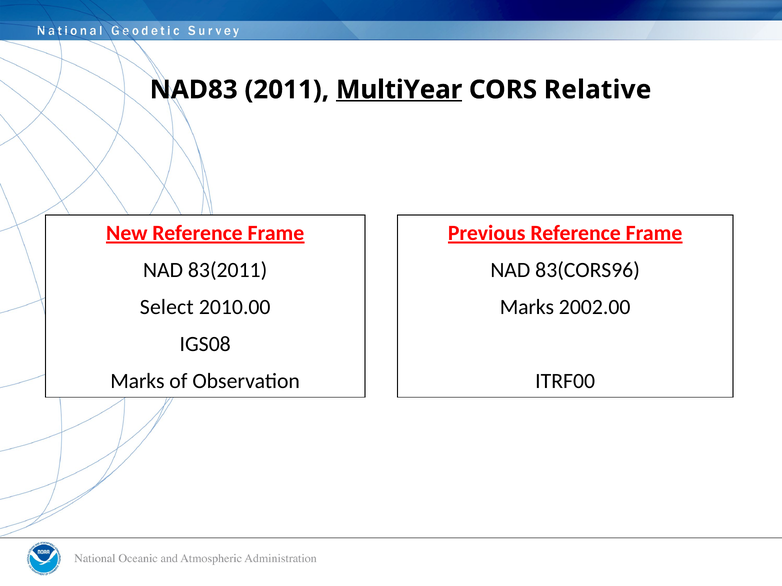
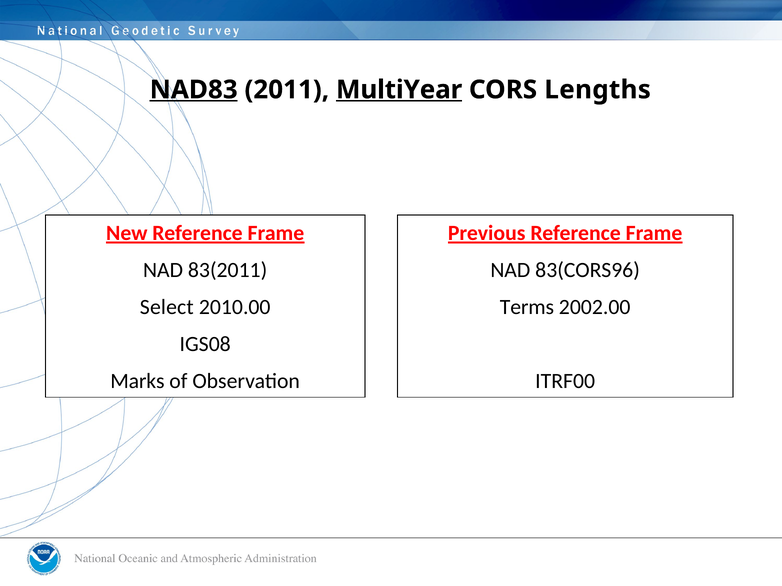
NAD83 underline: none -> present
Relative: Relative -> Lengths
Marks at (527, 307): Marks -> Terms
